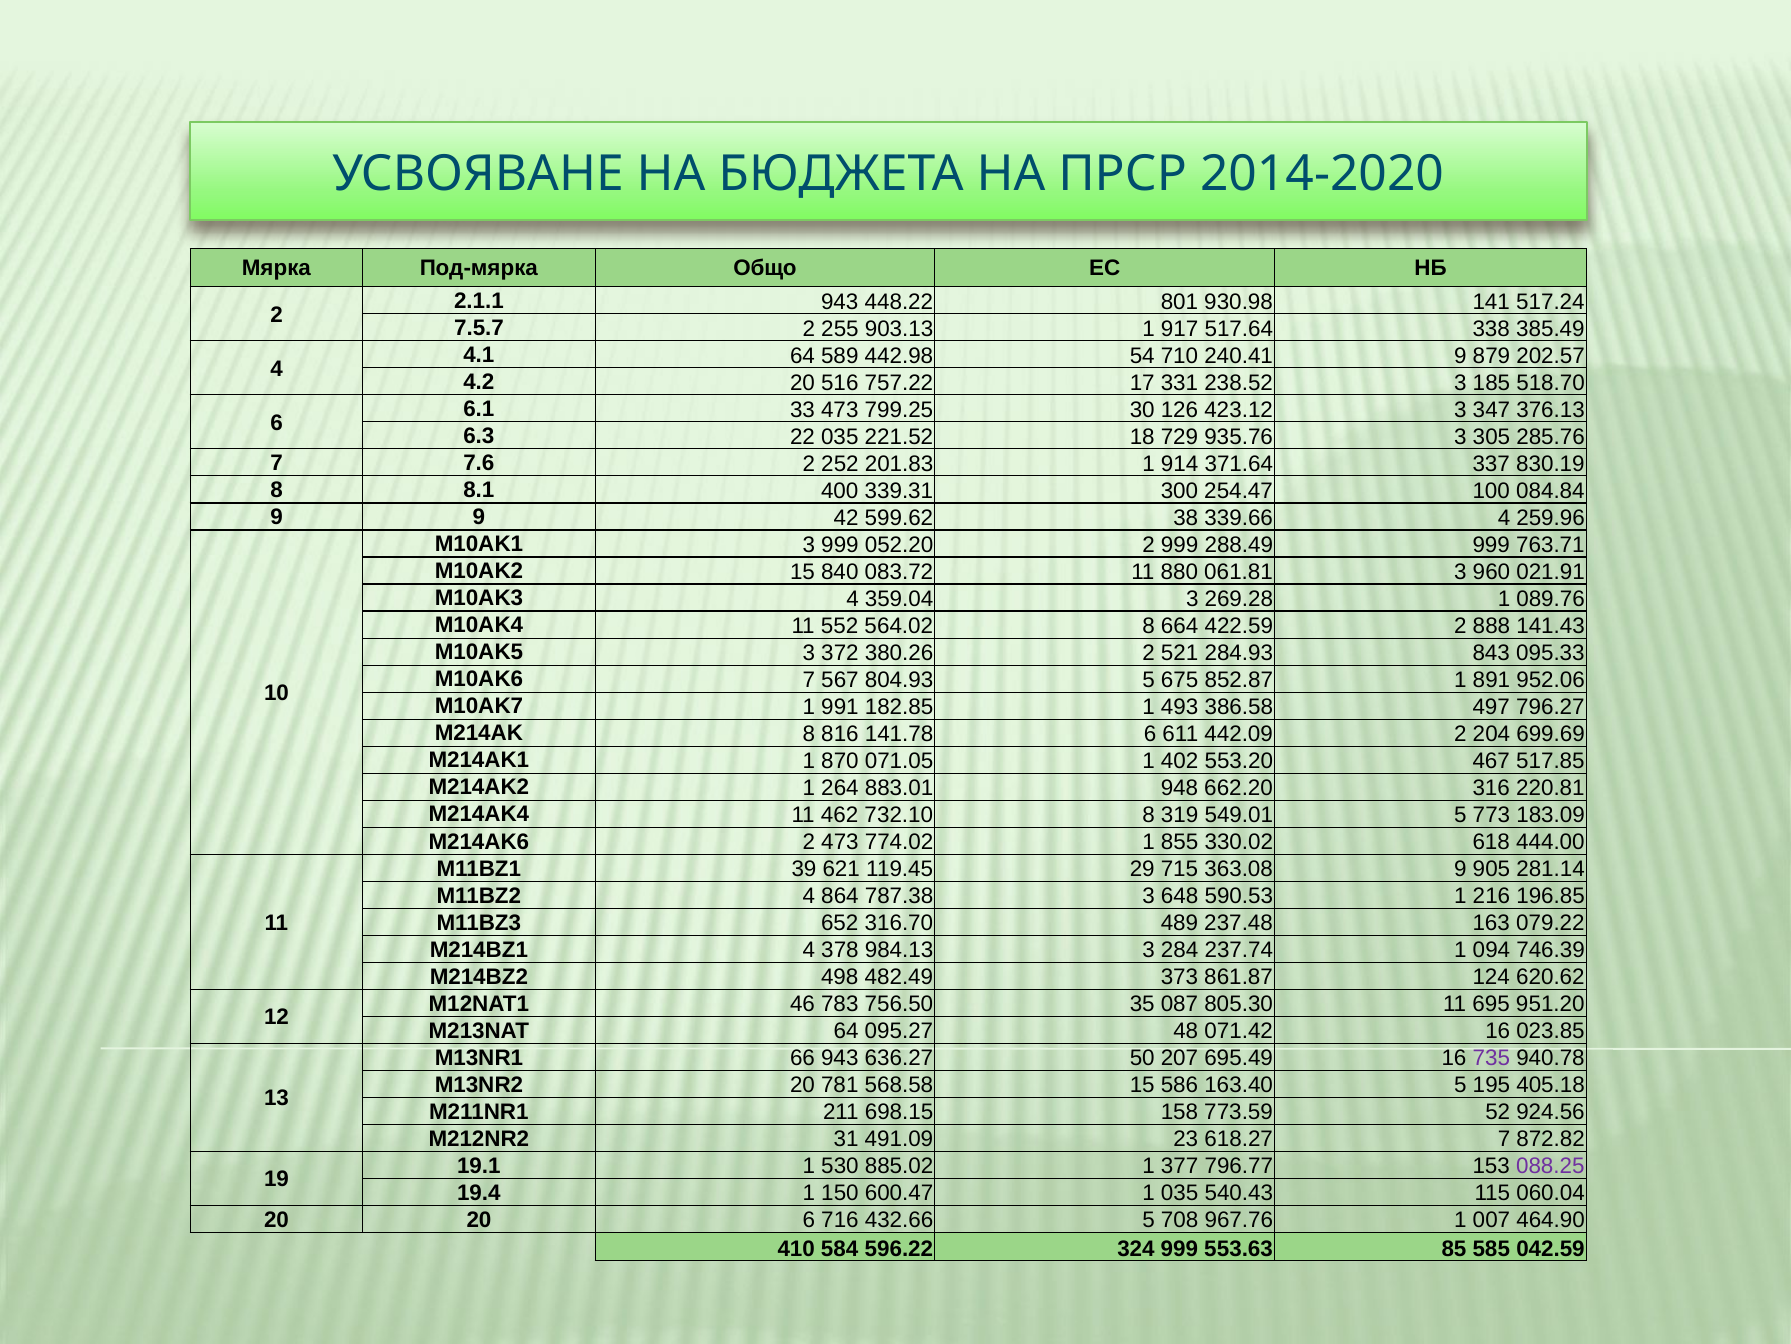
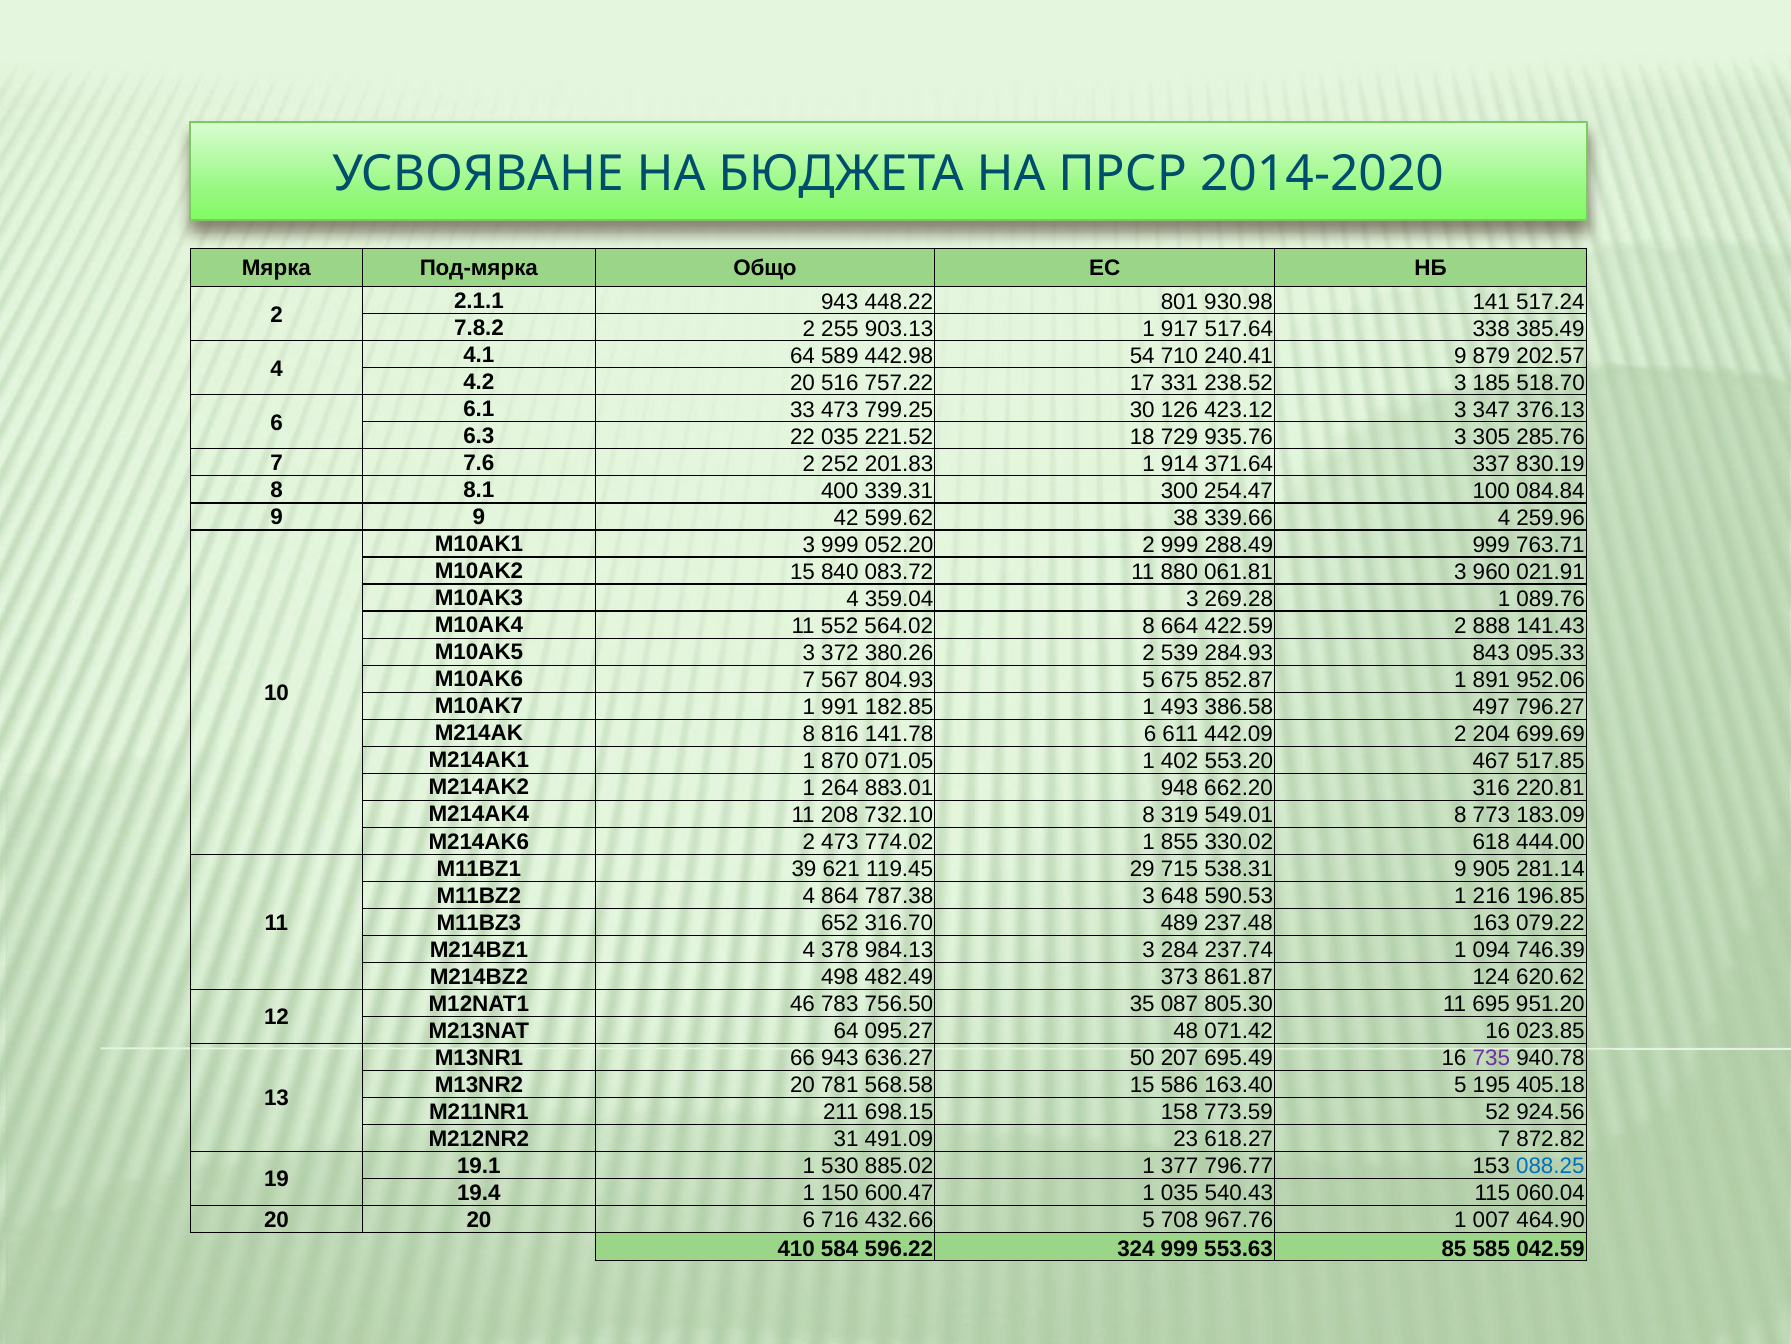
7.5.7: 7.5.7 -> 7.8.2
521: 521 -> 539
462: 462 -> 208
549.01 5: 5 -> 8
363.08: 363.08 -> 538.31
088.25 colour: purple -> blue
